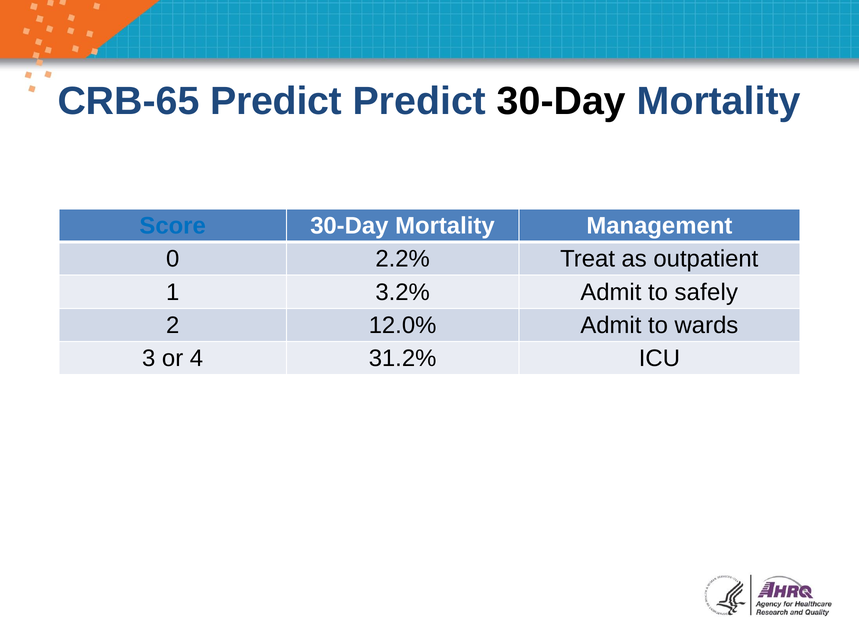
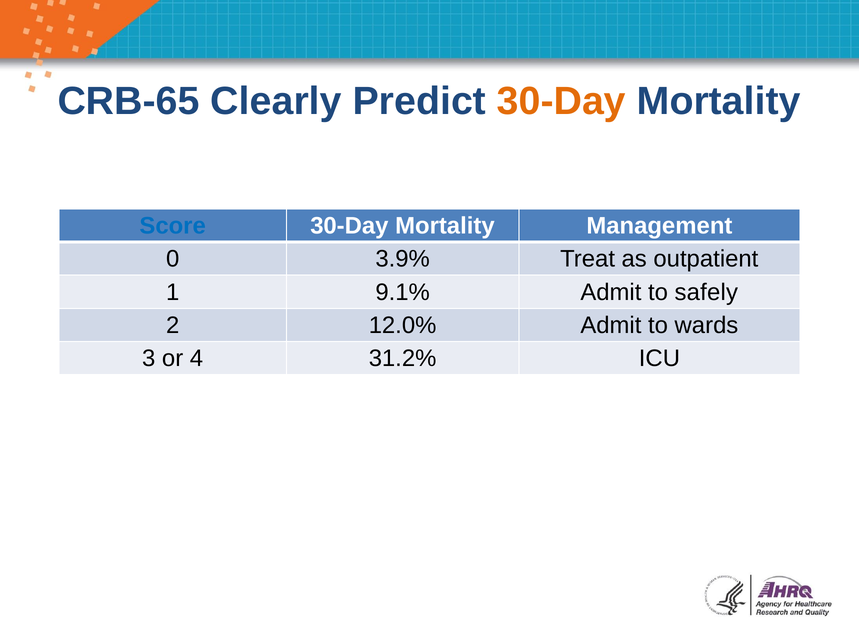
CRB-65 Predict: Predict -> Clearly
30-Day at (561, 101) colour: black -> orange
2.2%: 2.2% -> 3.9%
3.2%: 3.2% -> 9.1%
